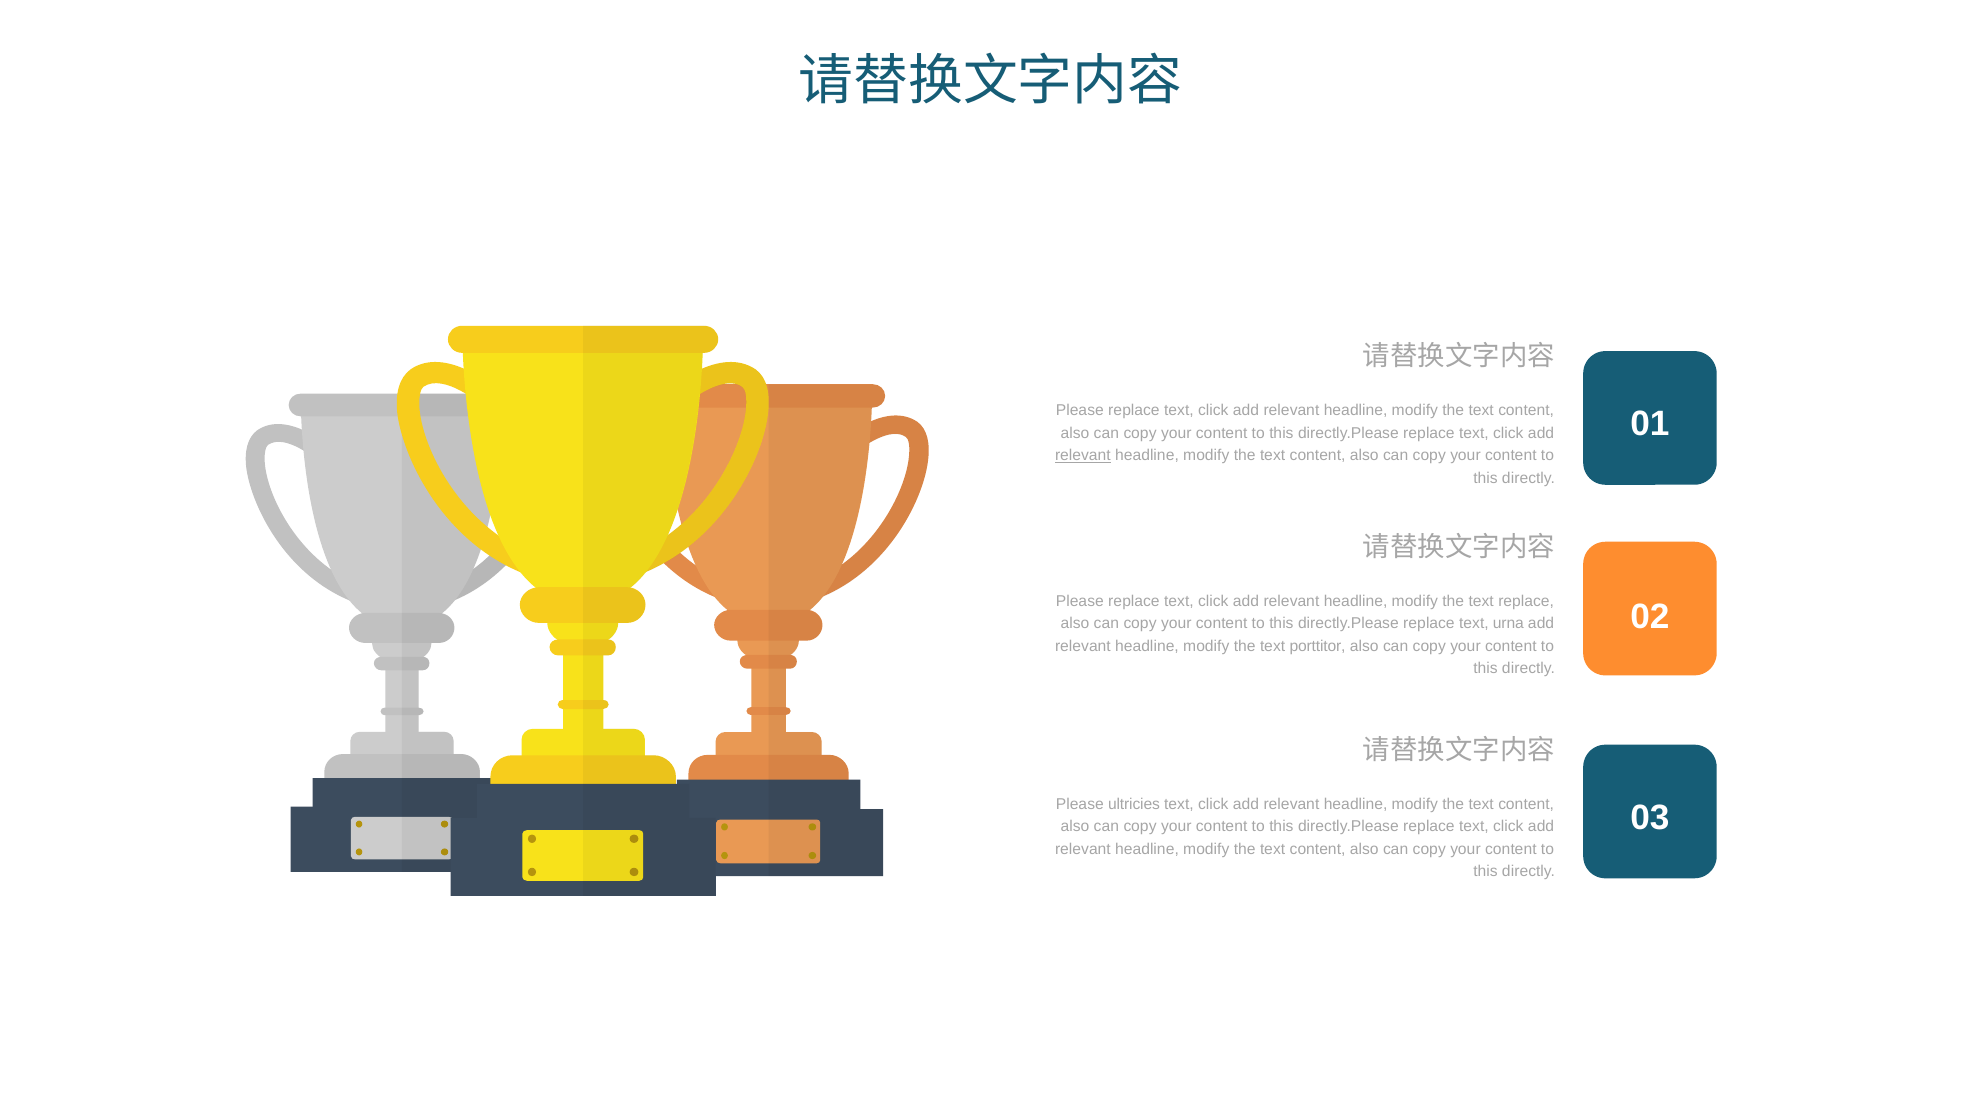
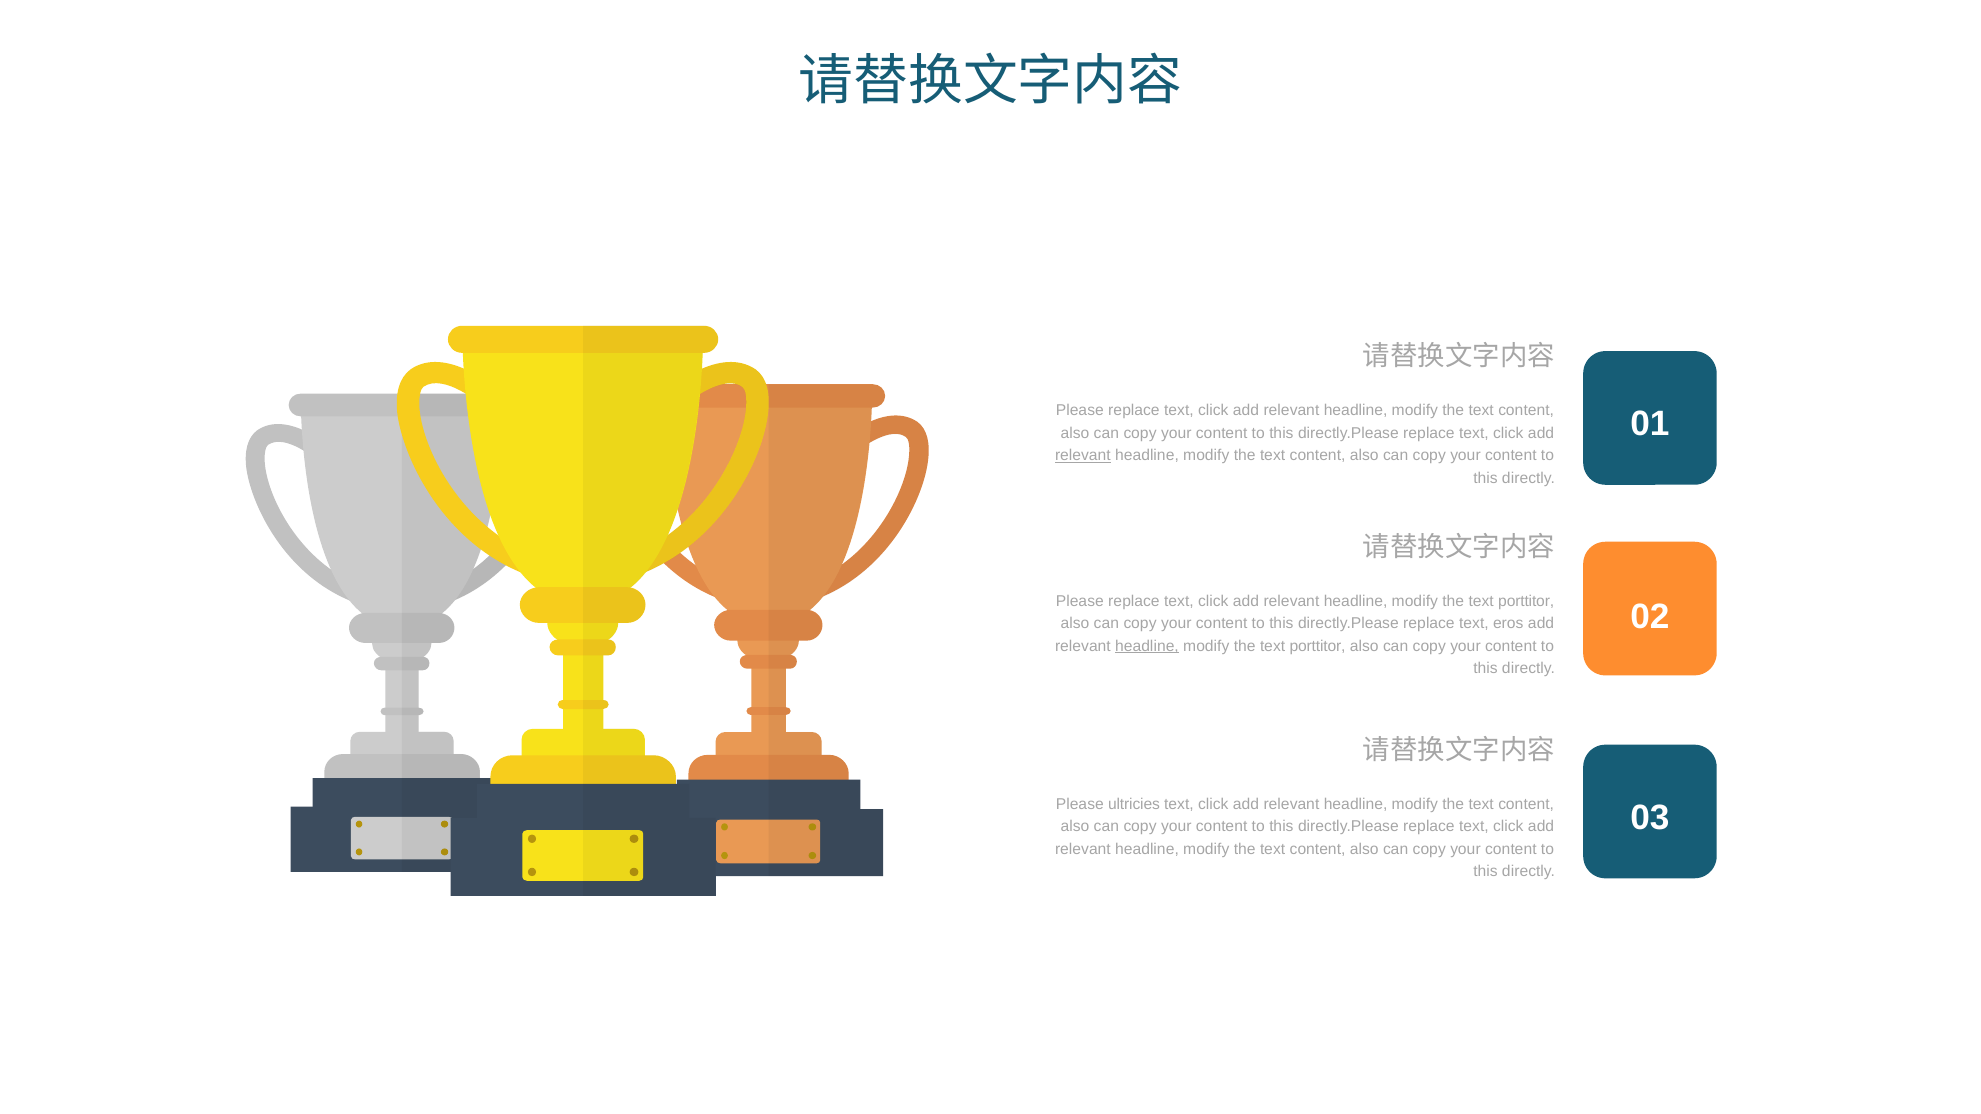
replace at (1526, 601): replace -> porttitor
urna: urna -> eros
headline at (1147, 646) underline: none -> present
